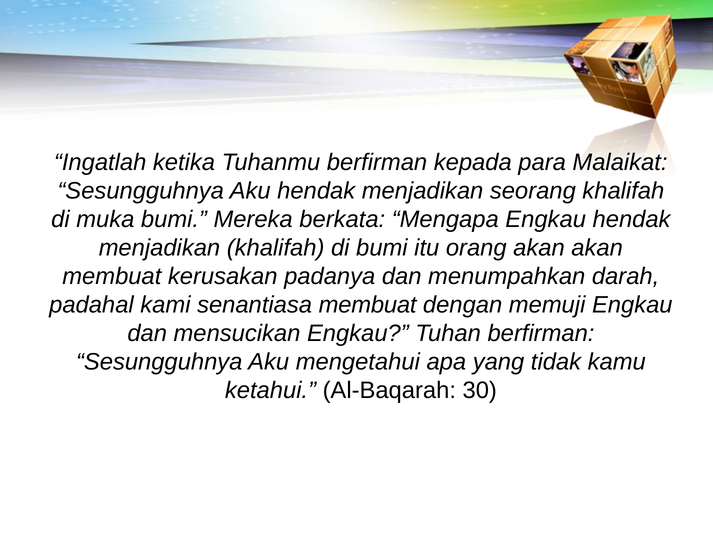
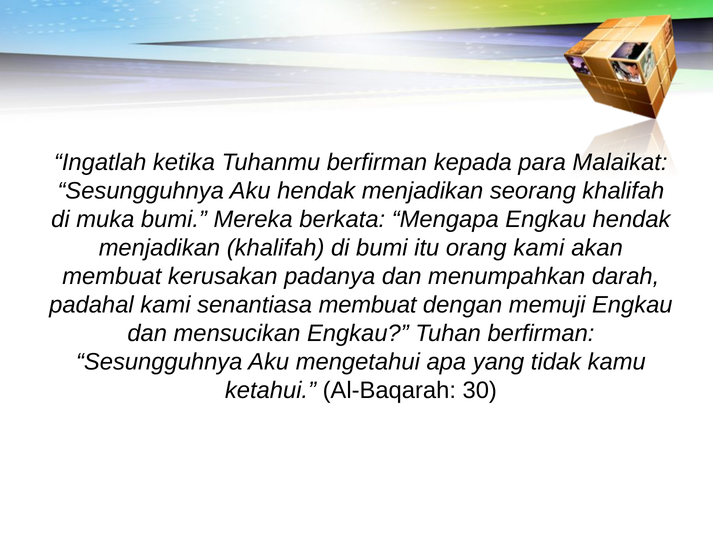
orang akan: akan -> kami
